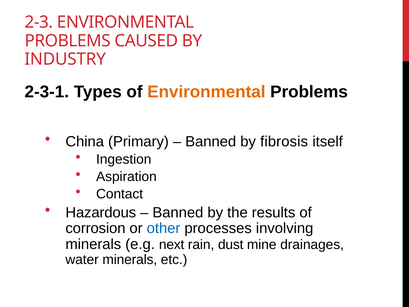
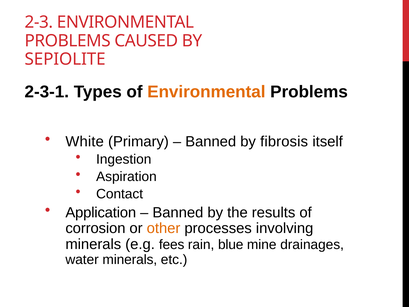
INDUSTRY: INDUSTRY -> SEPIOLITE
China: China -> White
Hazardous: Hazardous -> Application
other colour: blue -> orange
next: next -> fees
dust: dust -> blue
